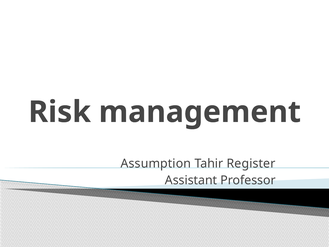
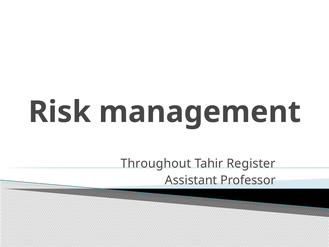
Assumption: Assumption -> Throughout
